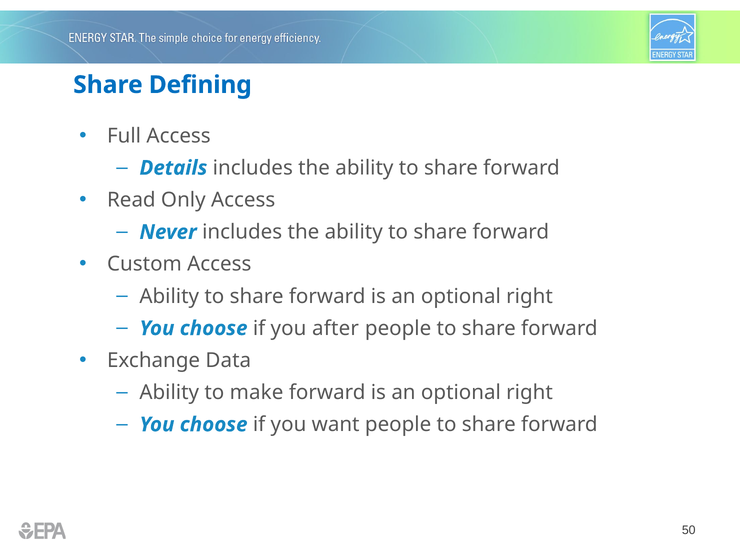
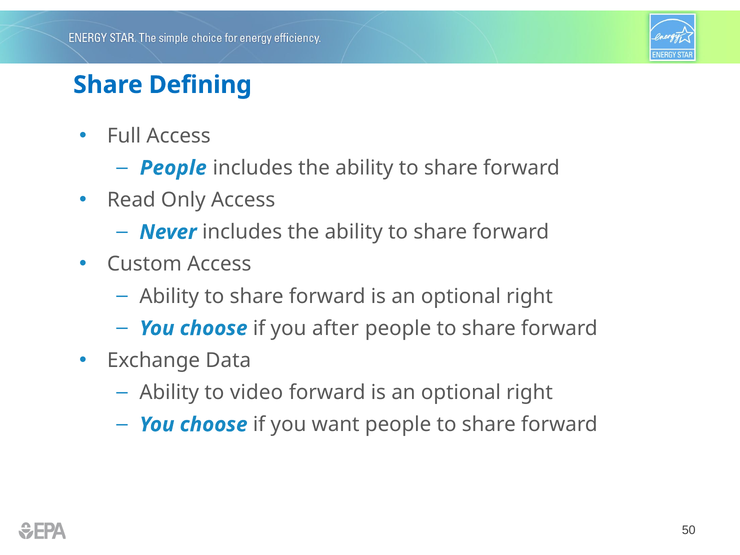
Details at (173, 168): Details -> People
make: make -> video
